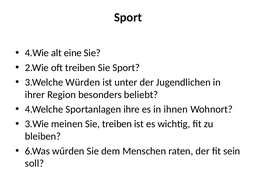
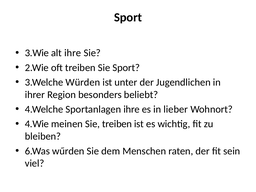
4.Wie: 4.Wie -> 3.Wie
alt eine: eine -> ihre
ihnen: ihnen -> lieber
3.Wie: 3.Wie -> 4.Wie
soll: soll -> viel
